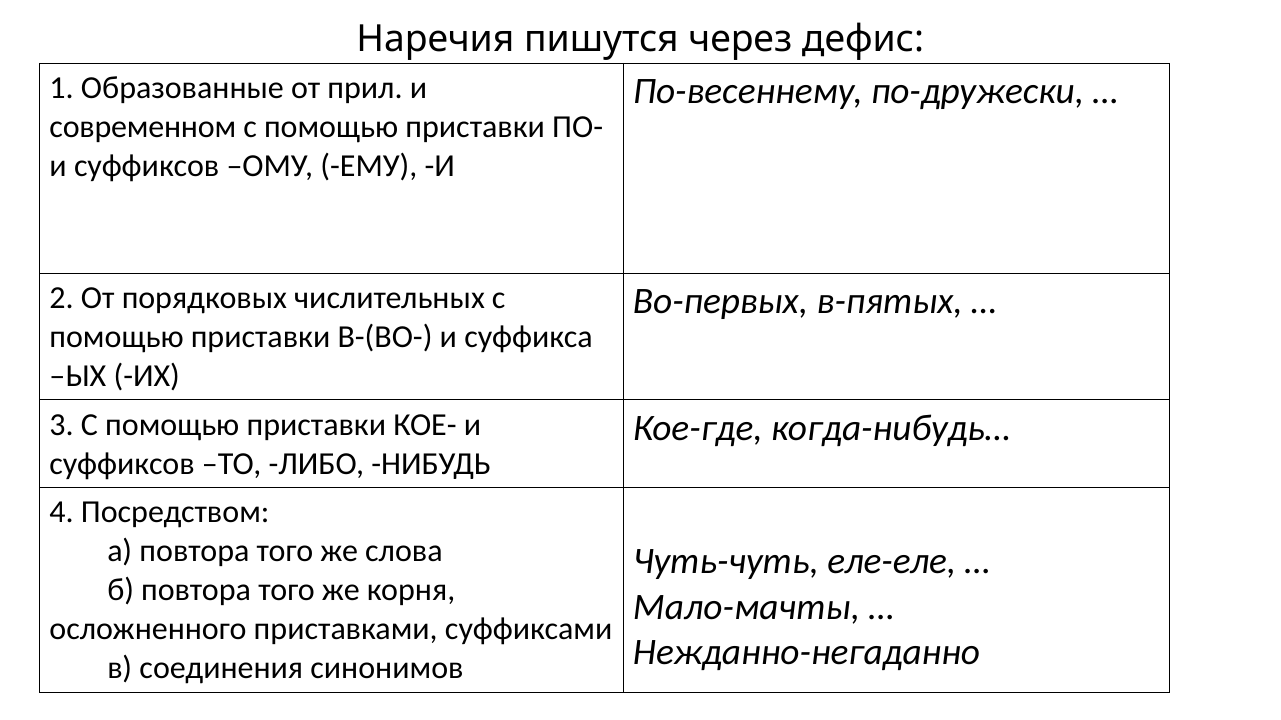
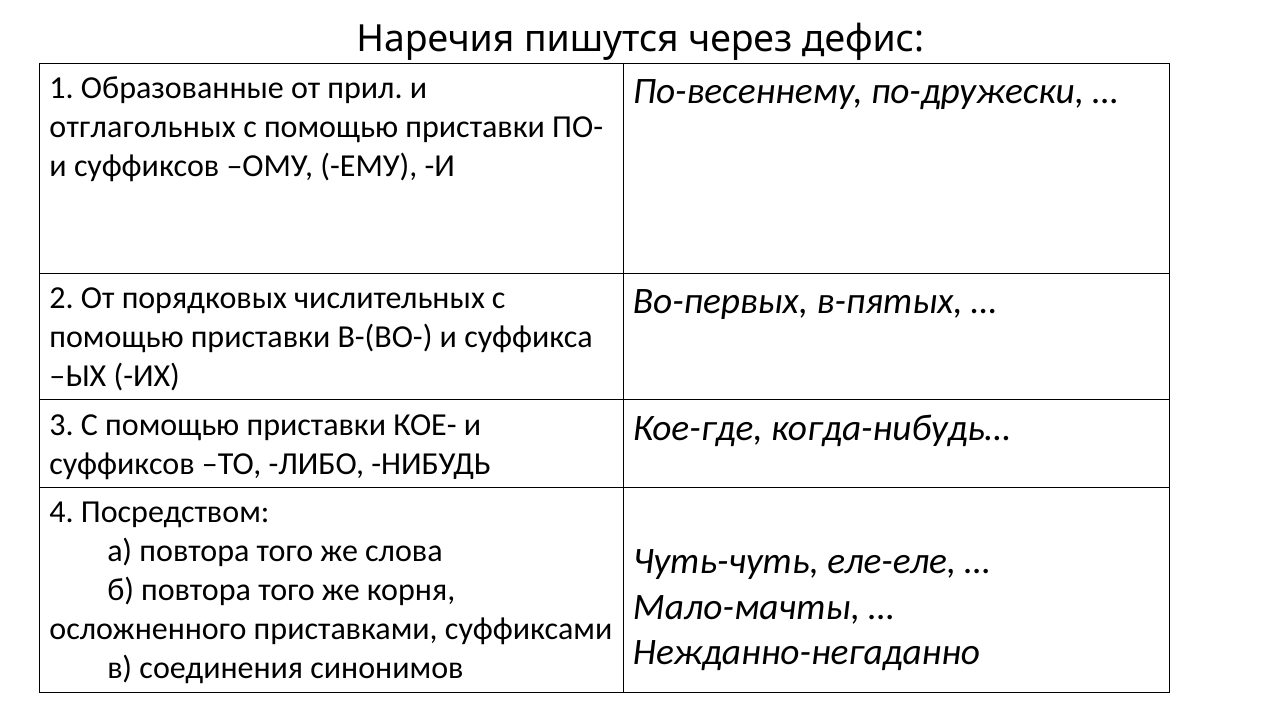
современном: современном -> отглагольных
